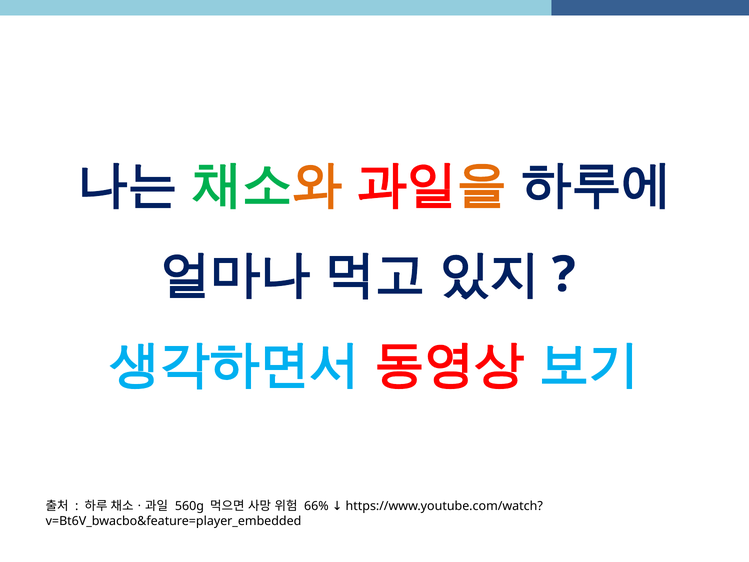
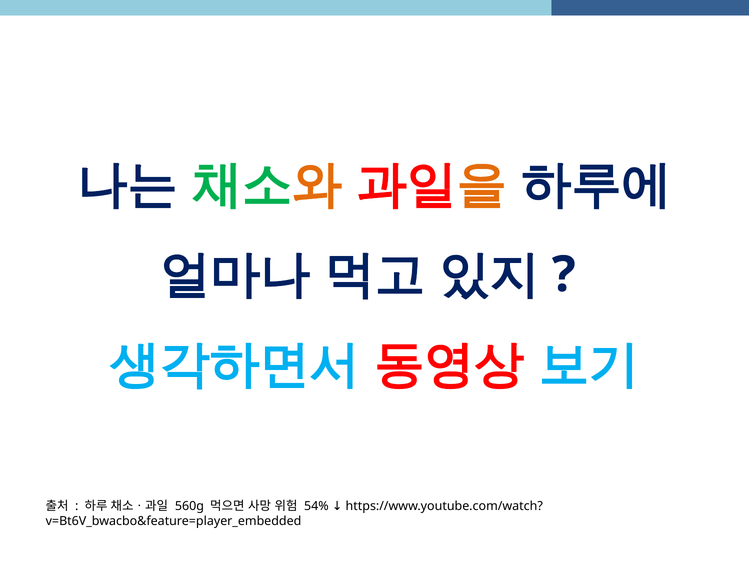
66%: 66% -> 54%
